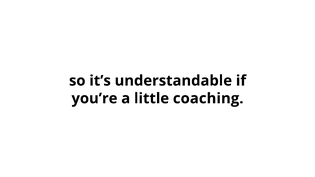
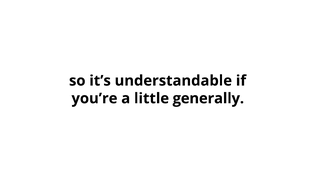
coaching: coaching -> generally
